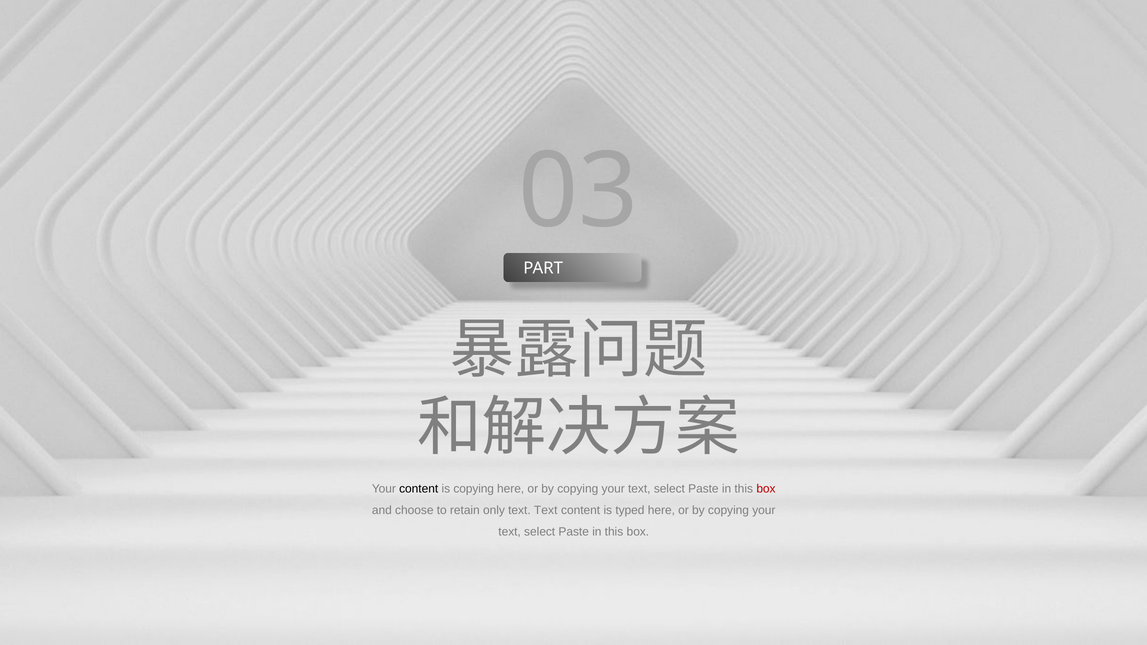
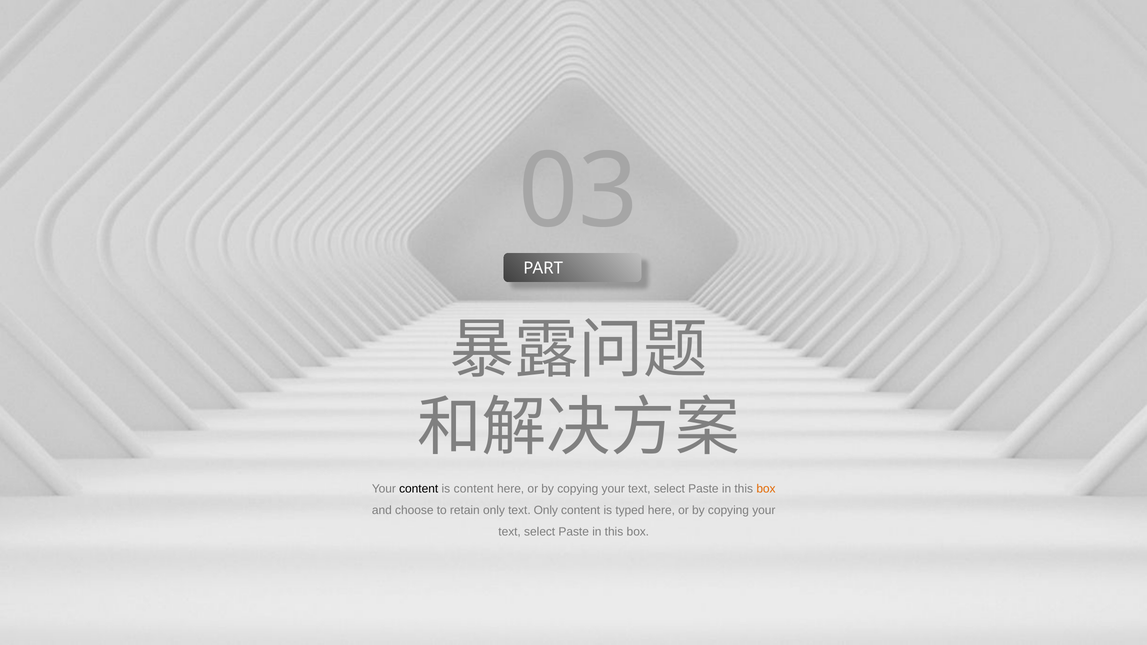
is copying: copying -> content
box at (766, 489) colour: red -> orange
text Text: Text -> Only
